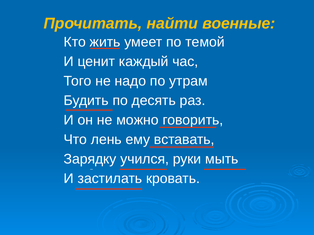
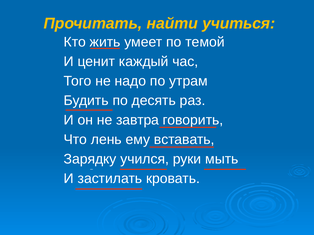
военные: военные -> учиться
можно: можно -> завтра
